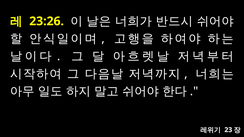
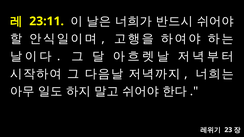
23:26: 23:26 -> 23:11
